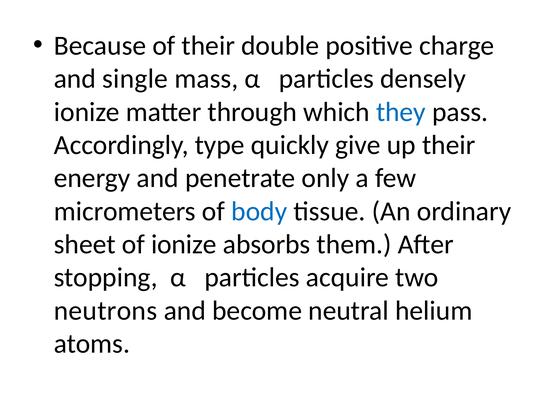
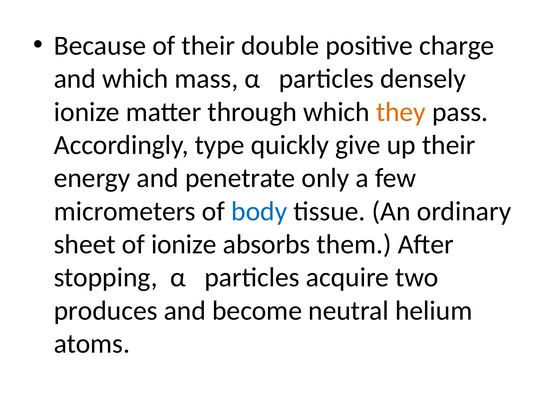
and single: single -> which
they colour: blue -> orange
neutrons: neutrons -> produces
